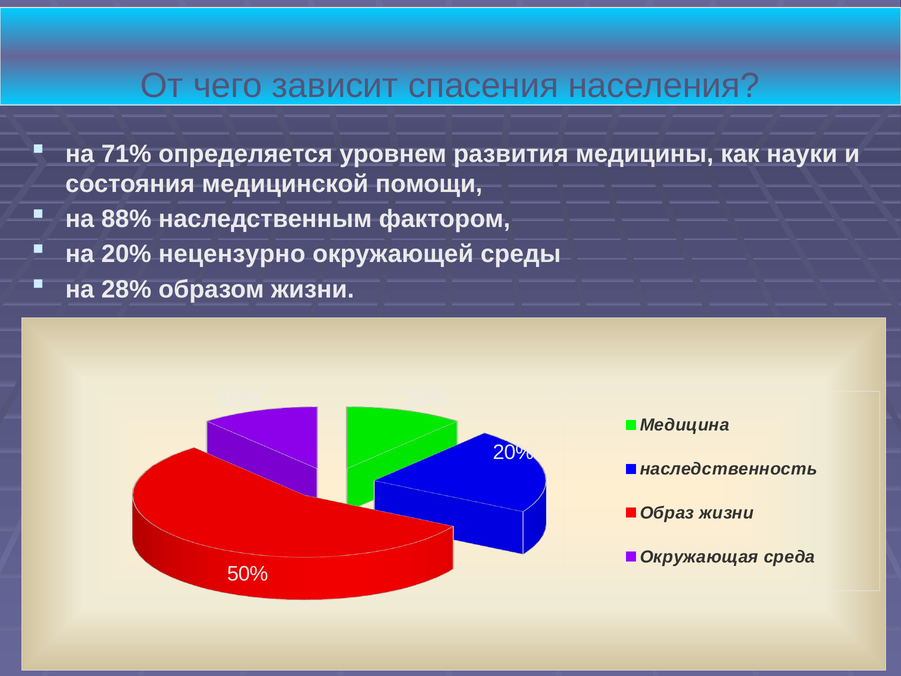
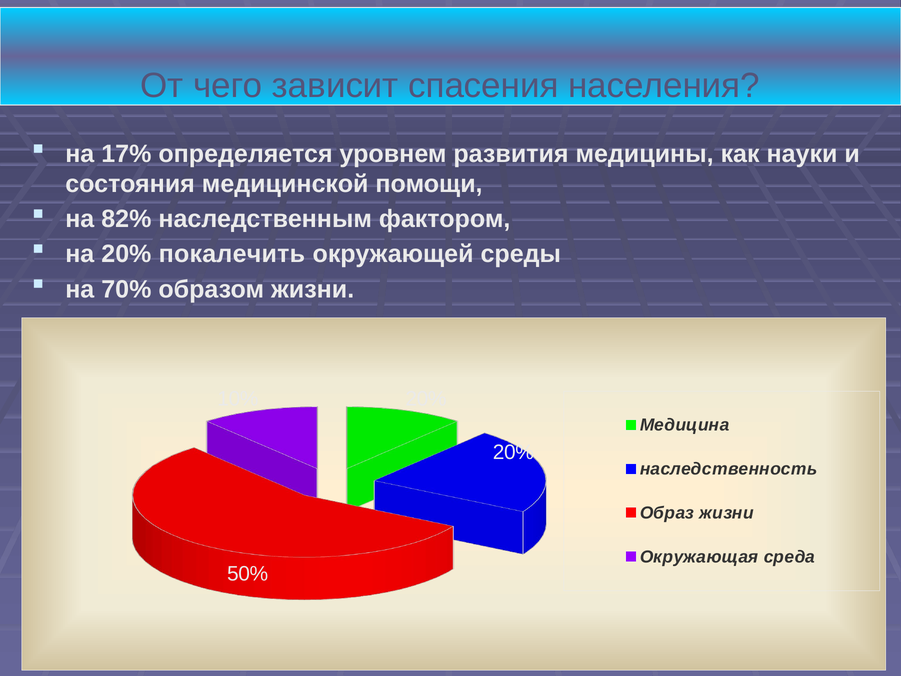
71%: 71% -> 17%
88%: 88% -> 82%
нецензурно: нецензурно -> покалечить
28%: 28% -> 70%
